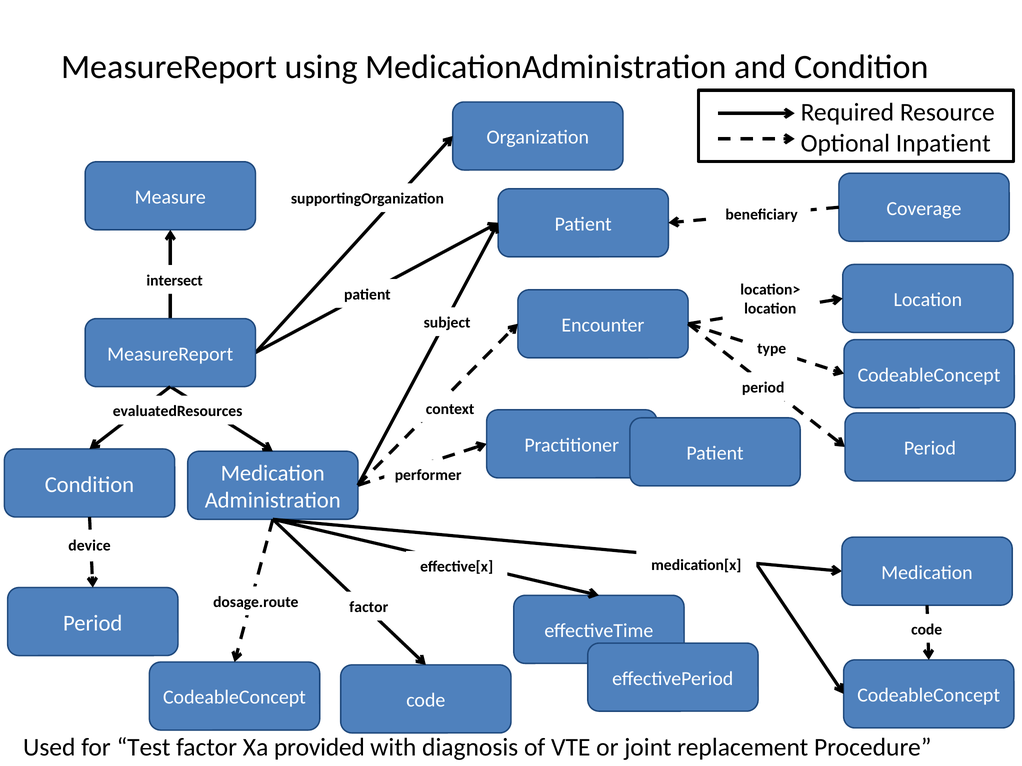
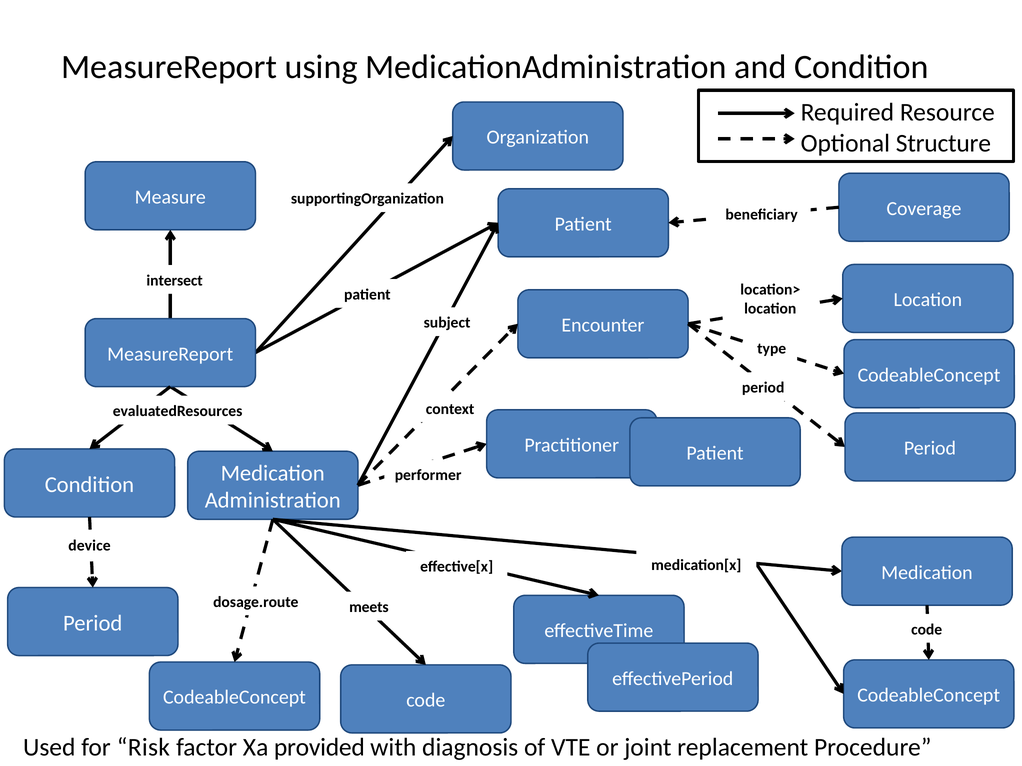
Inpatient: Inpatient -> Structure
factor at (369, 608): factor -> meets
Test: Test -> Risk
